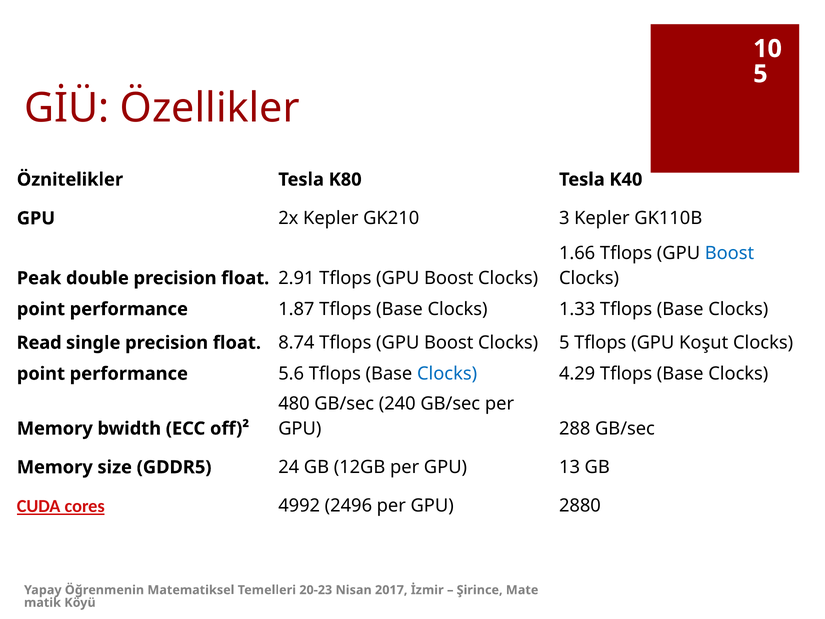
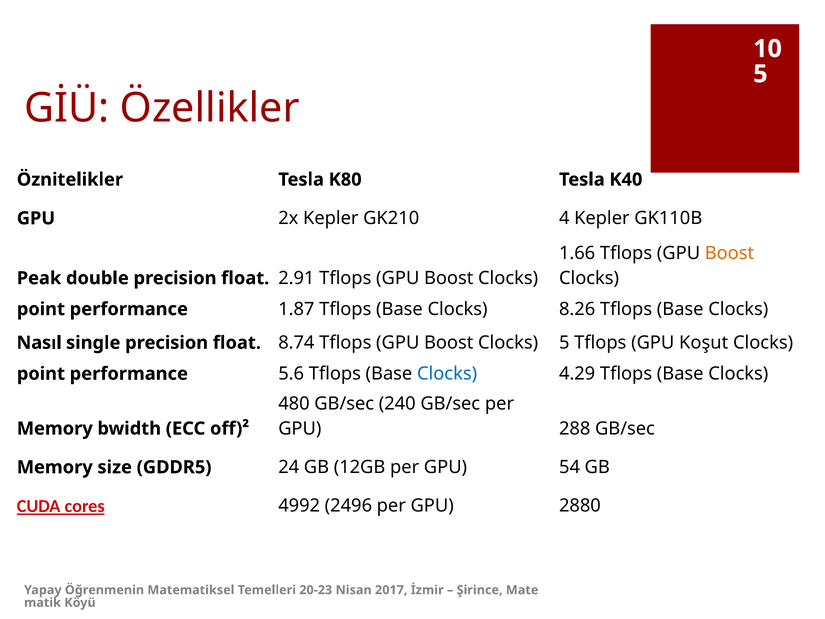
3: 3 -> 4
Boost at (729, 253) colour: blue -> orange
1.33: 1.33 -> 8.26
Read: Read -> Nasıl
13: 13 -> 54
